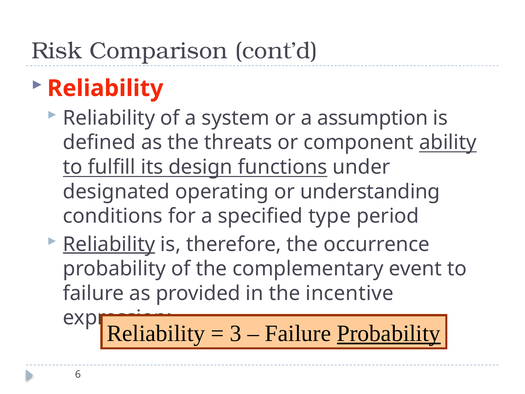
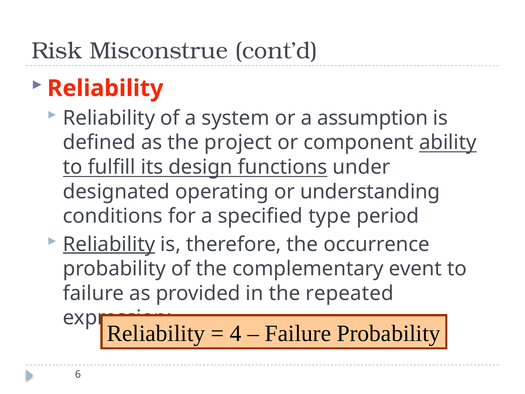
Comparison: Comparison -> Misconstrue
threats: threats -> project
incentive: incentive -> repeated
3: 3 -> 4
Probability at (389, 333) underline: present -> none
